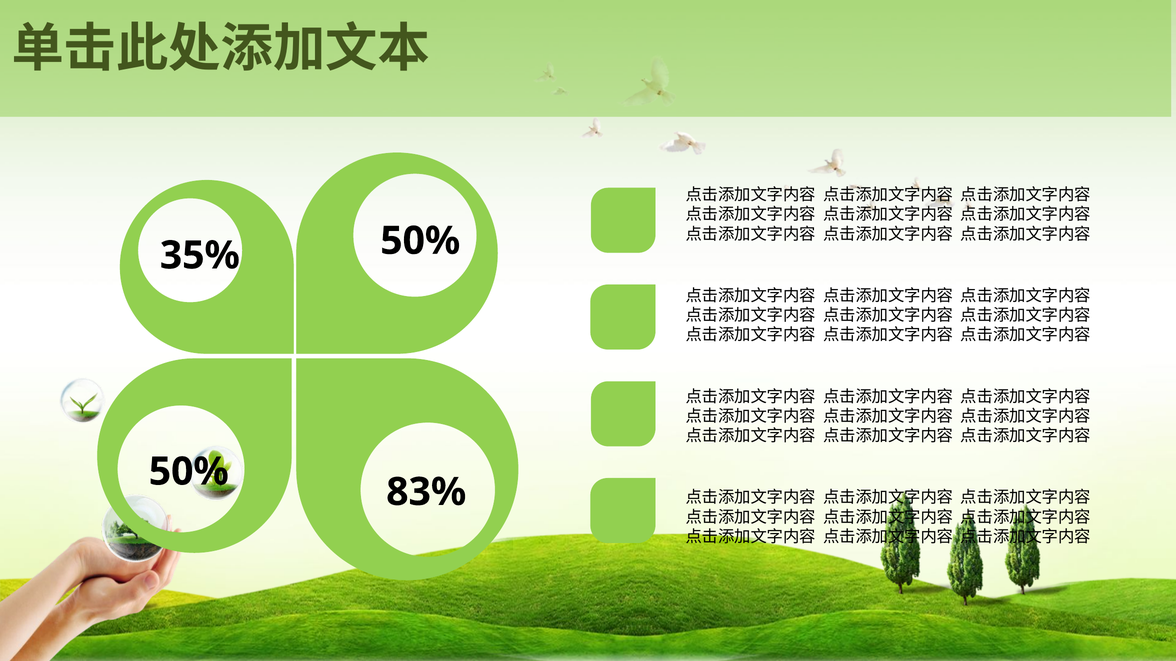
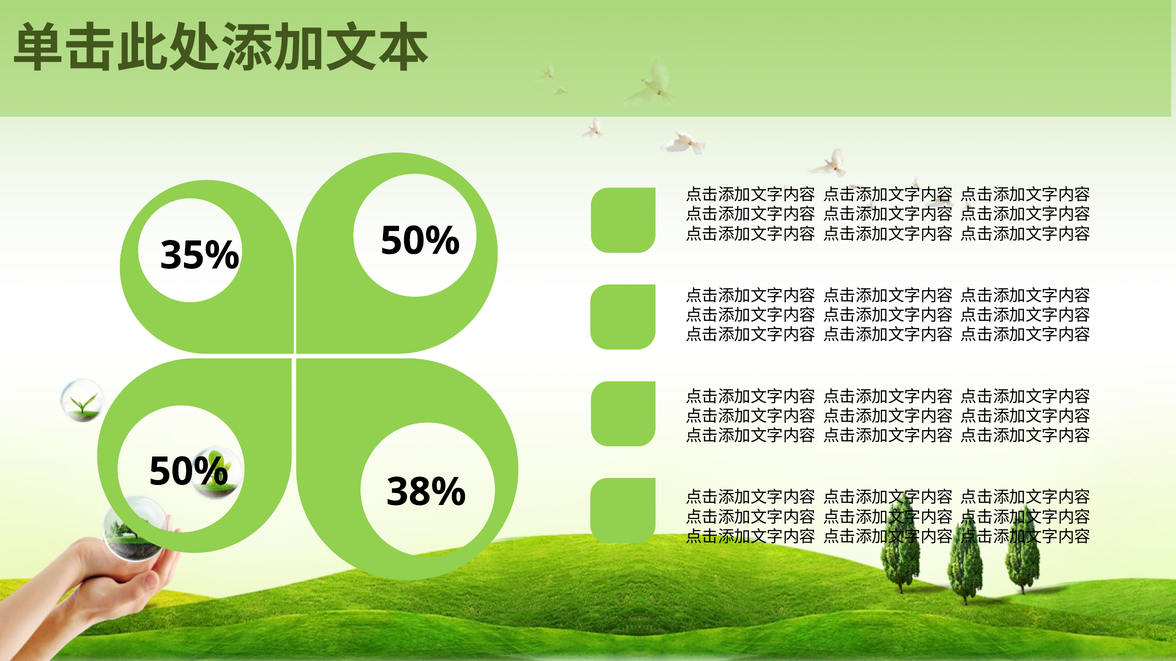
83%: 83% -> 38%
